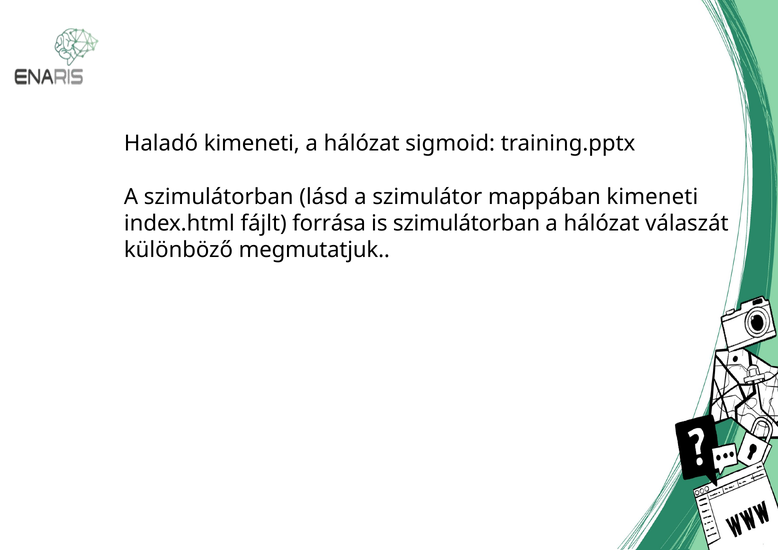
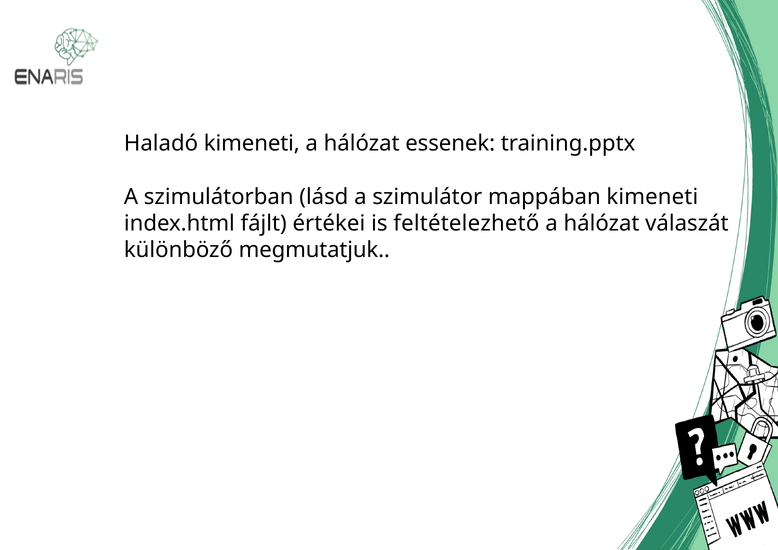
sigmoid: sigmoid -> essenek
forrása: forrása -> értékei
is szimulátorban: szimulátorban -> feltételezhető
